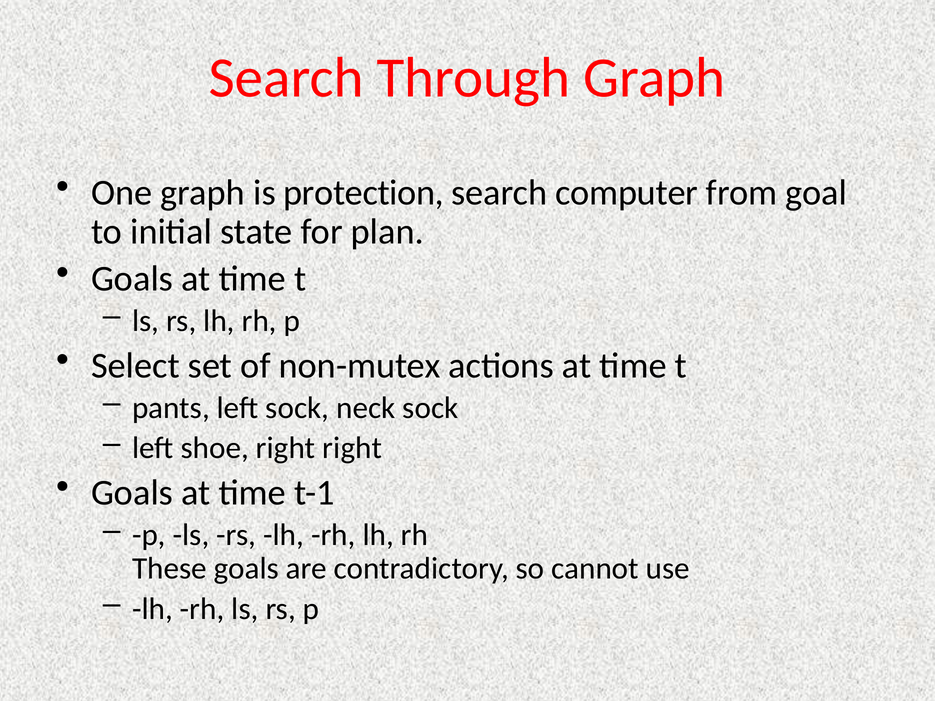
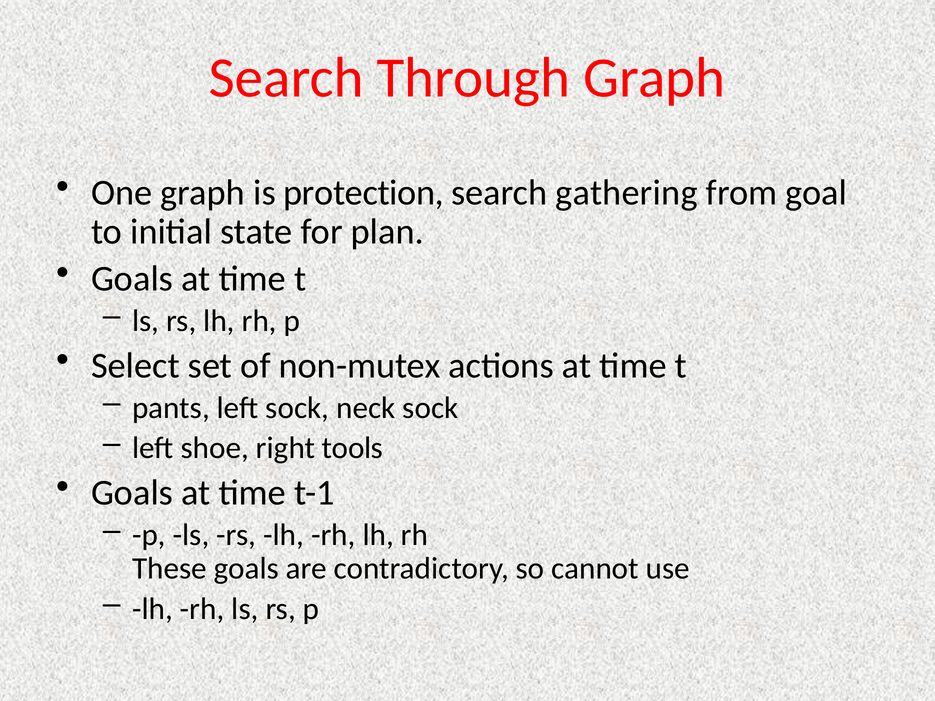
computer: computer -> gathering
right right: right -> tools
